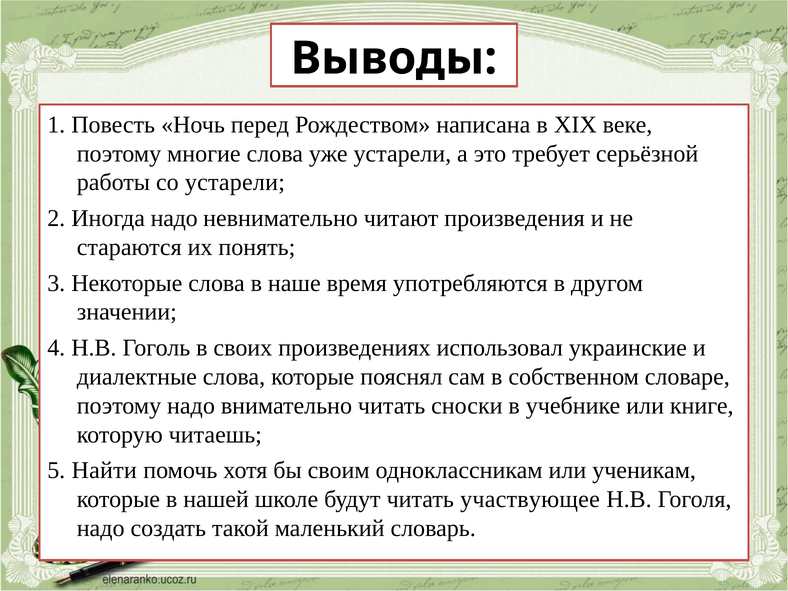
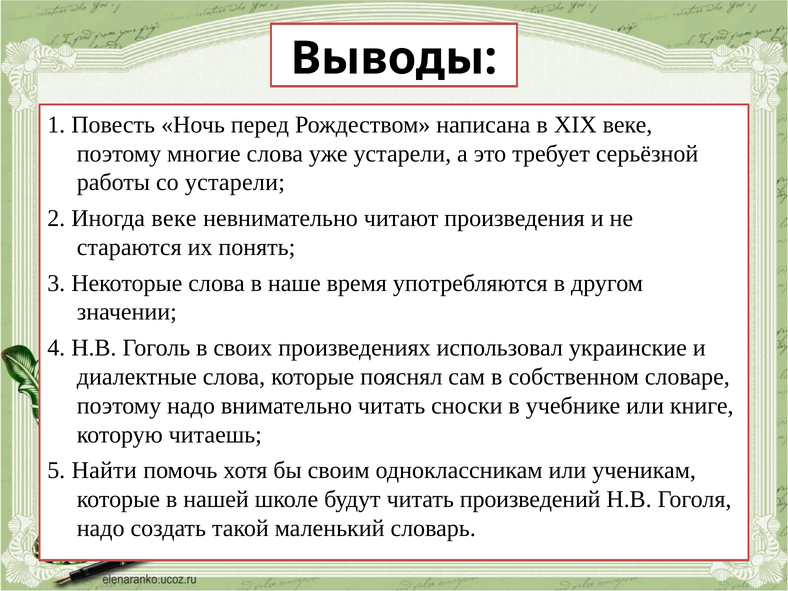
Иногда надо: надо -> веке
участвующее: участвующее -> произведений
